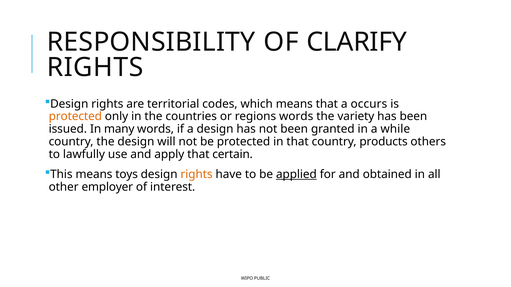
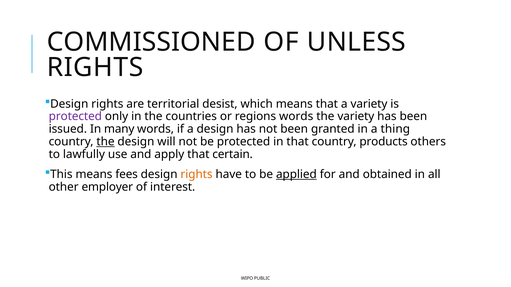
RESPONSIBILITY: RESPONSIBILITY -> COMMISSIONED
CLARIFY: CLARIFY -> UNLESS
codes: codes -> desist
a occurs: occurs -> variety
protected at (75, 117) colour: orange -> purple
while: while -> thing
the at (106, 142) underline: none -> present
toys: toys -> fees
